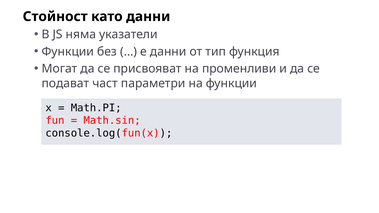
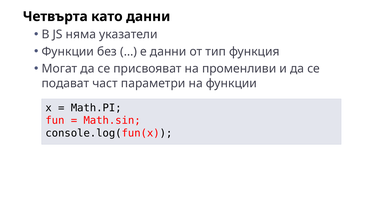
Стойност: Стойност -> Четвърта
